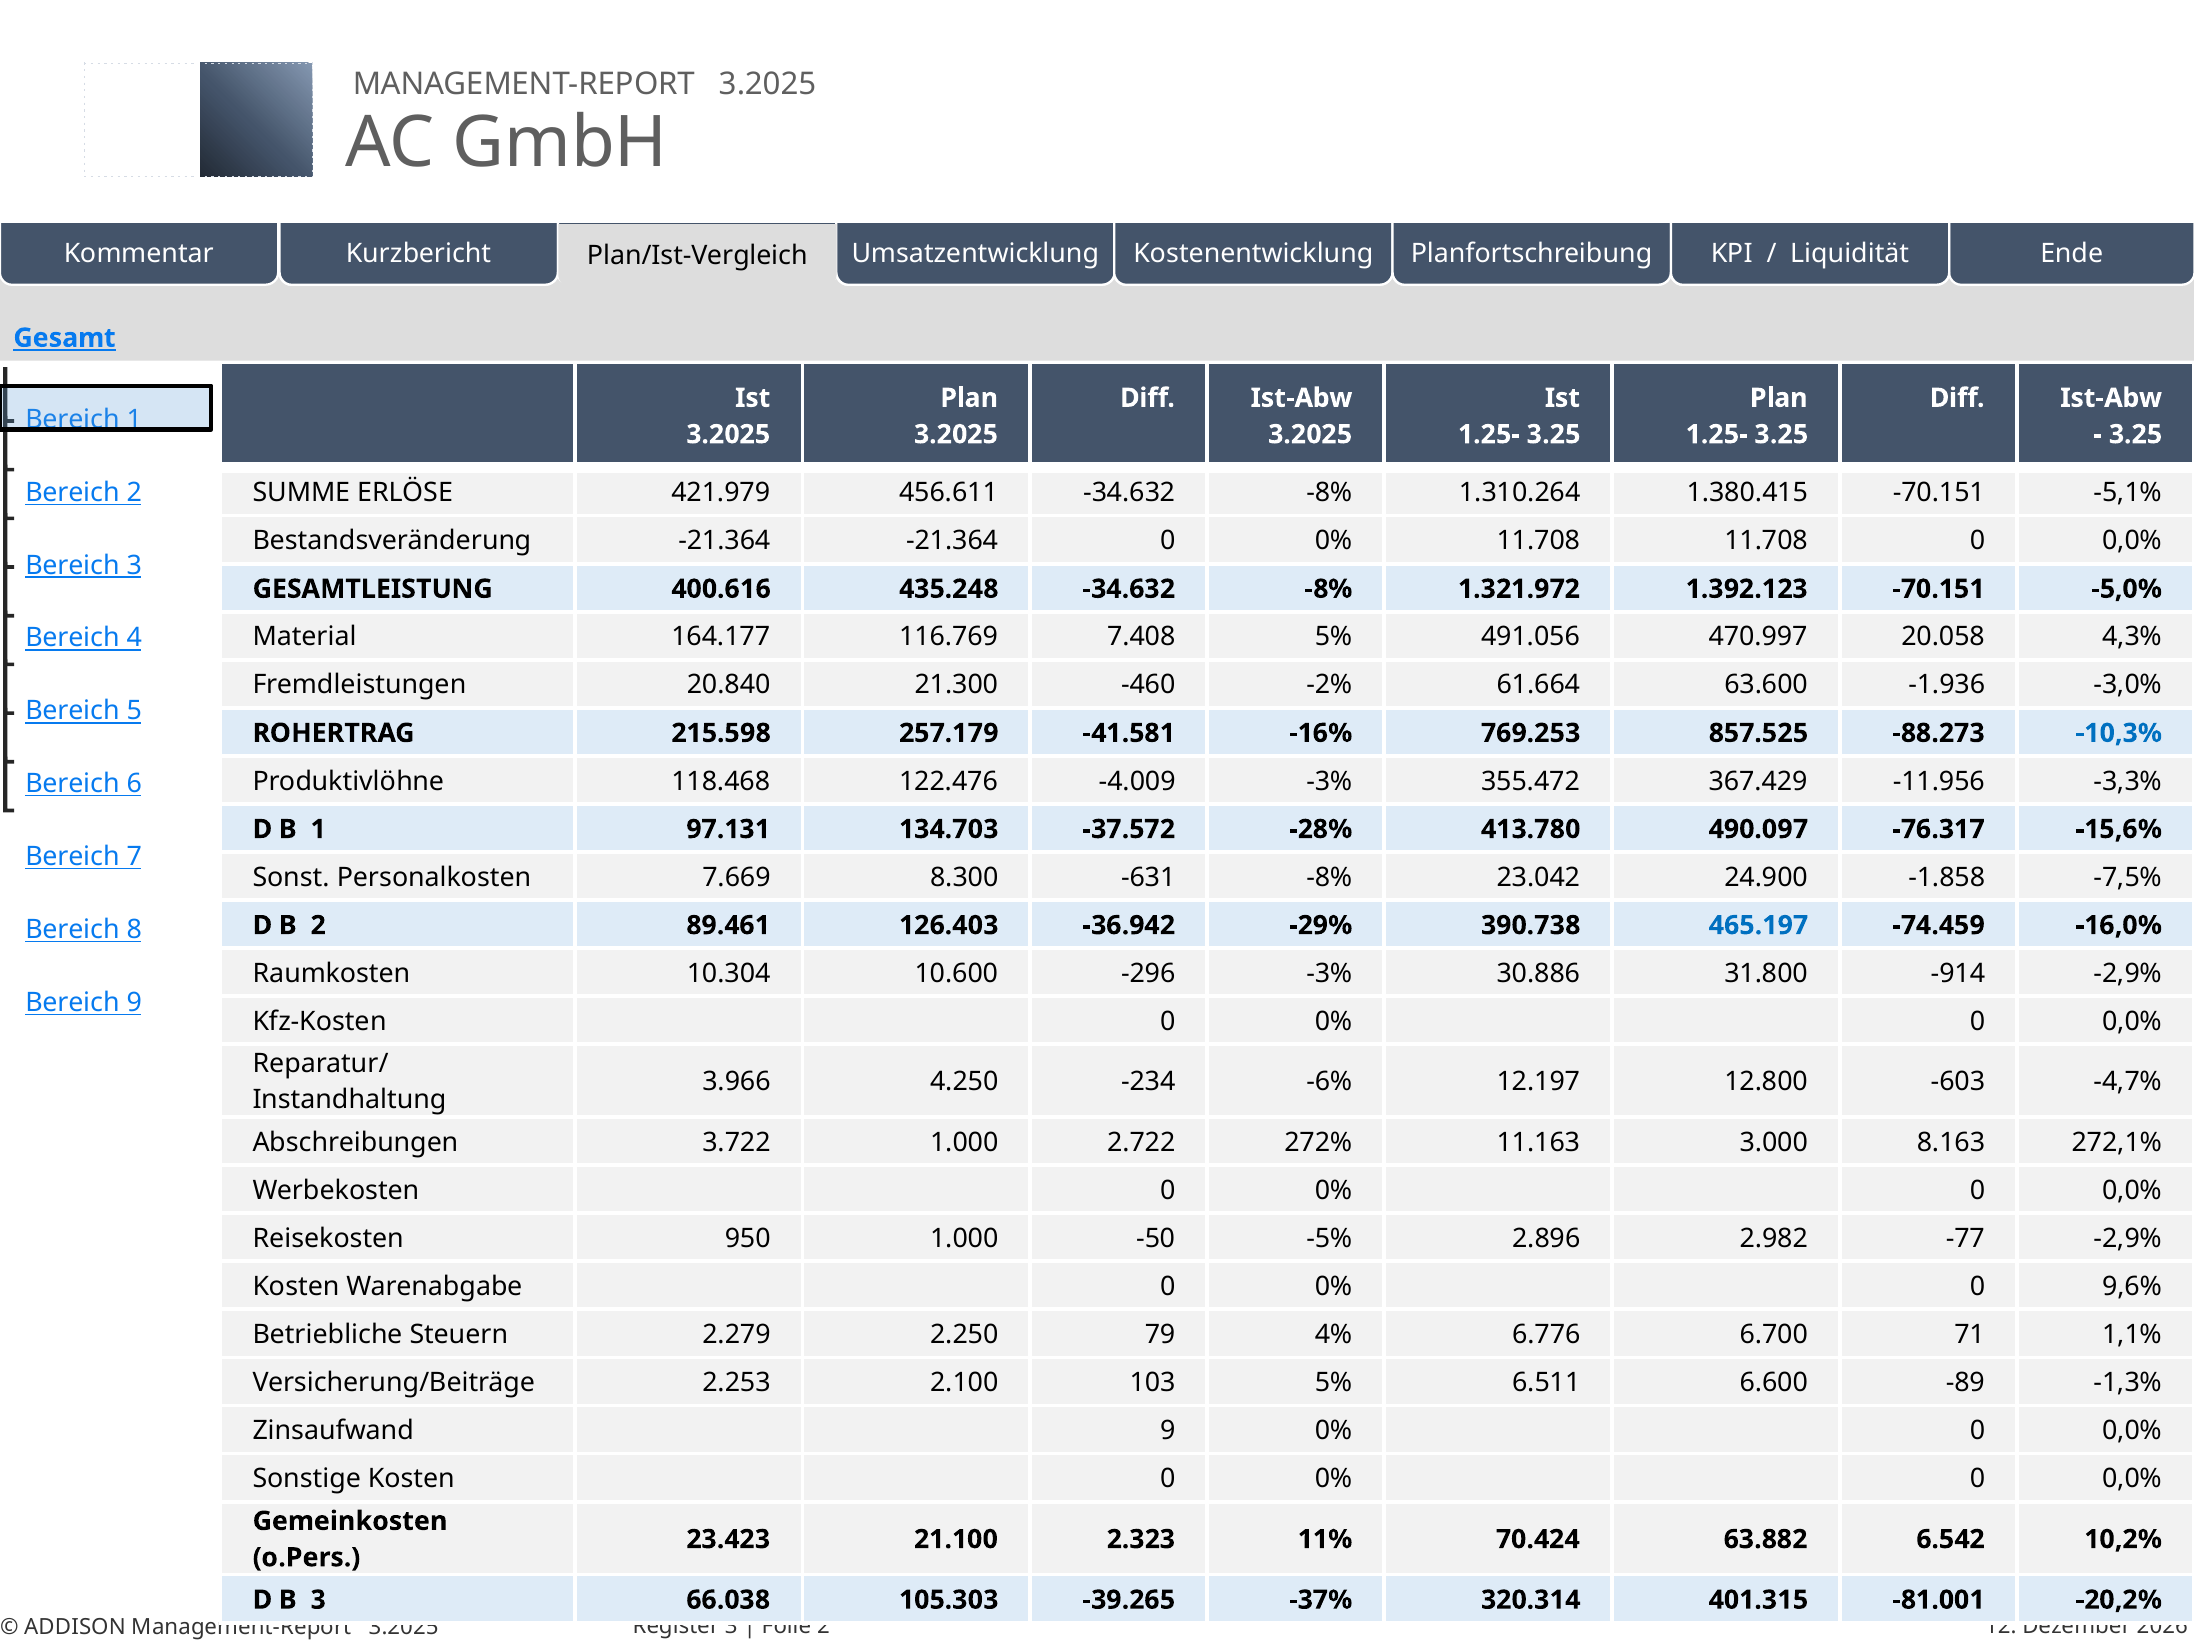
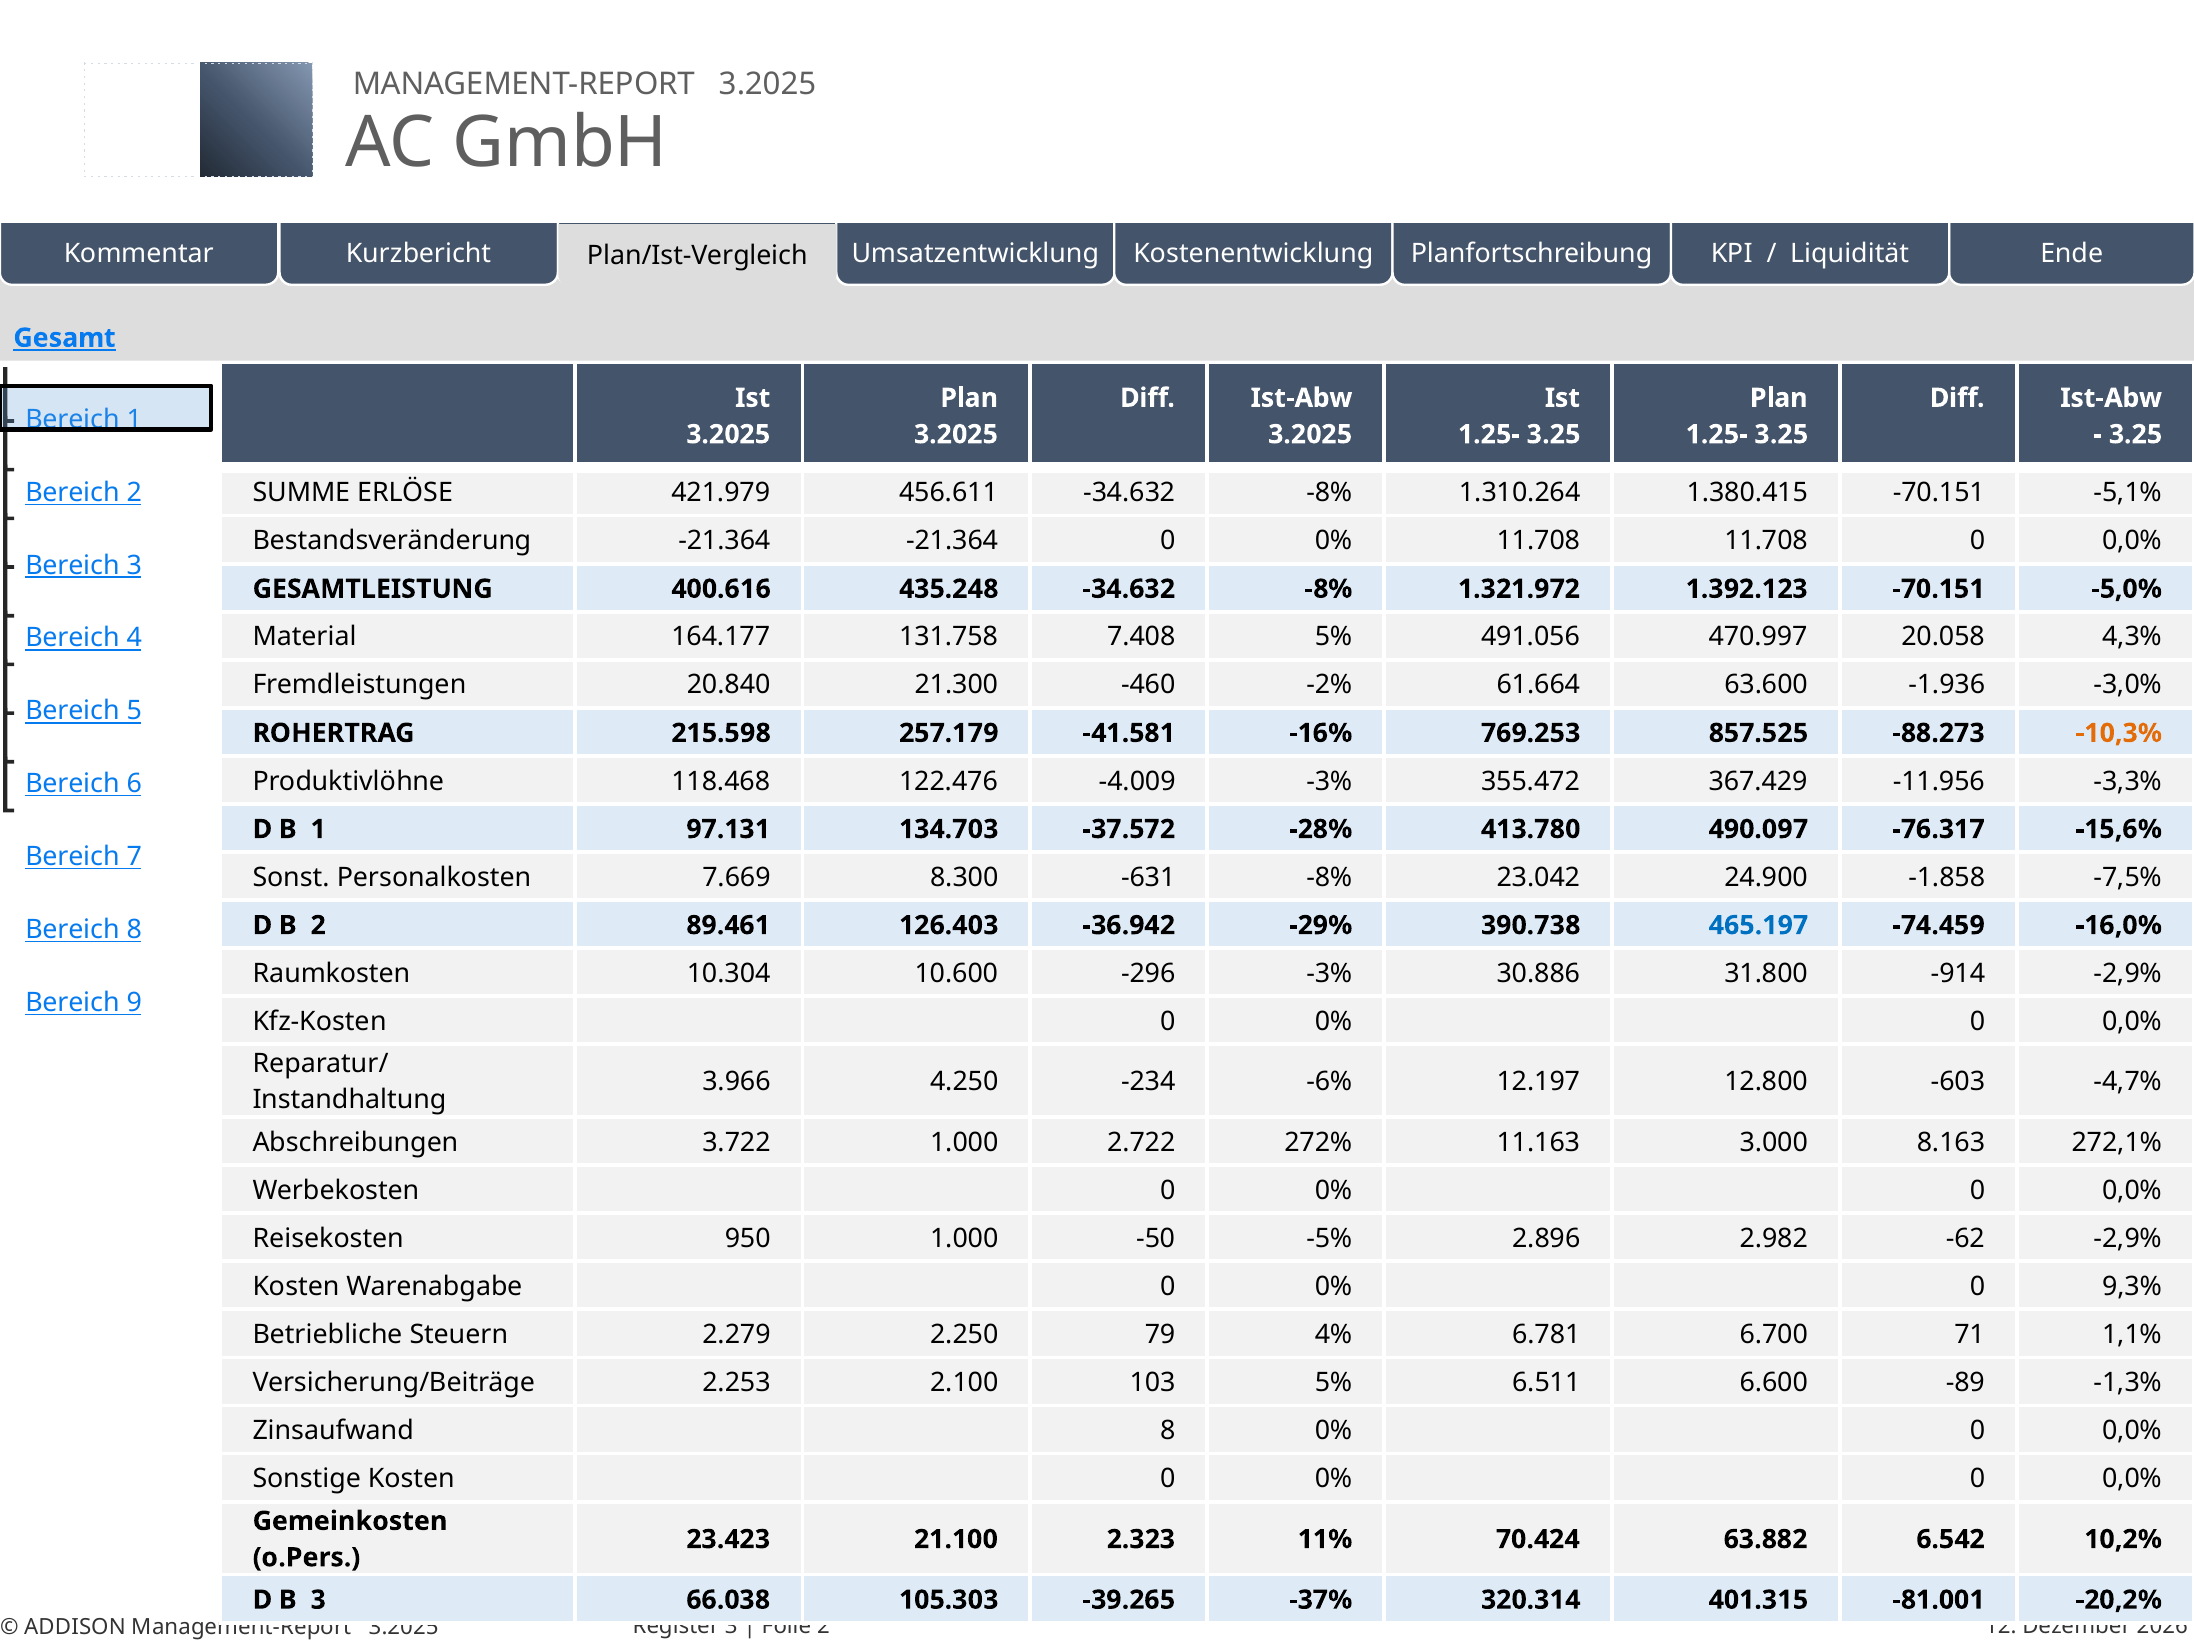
116.769: 116.769 -> 131.758
-10,3% colour: blue -> orange
-77: -77 -> -62
9,6%: 9,6% -> 9,3%
6.776: 6.776 -> 6.781
Zinsaufwand 9: 9 -> 8
